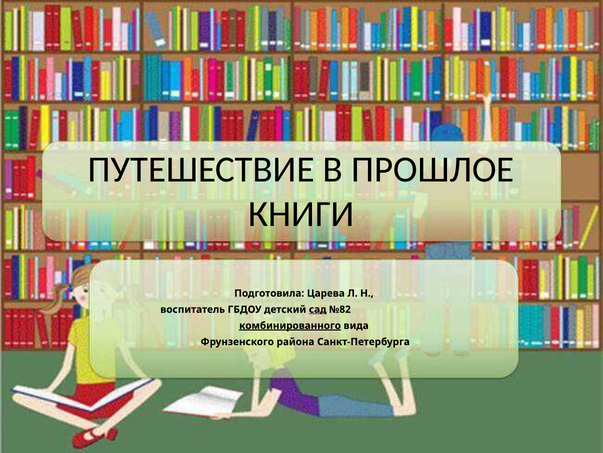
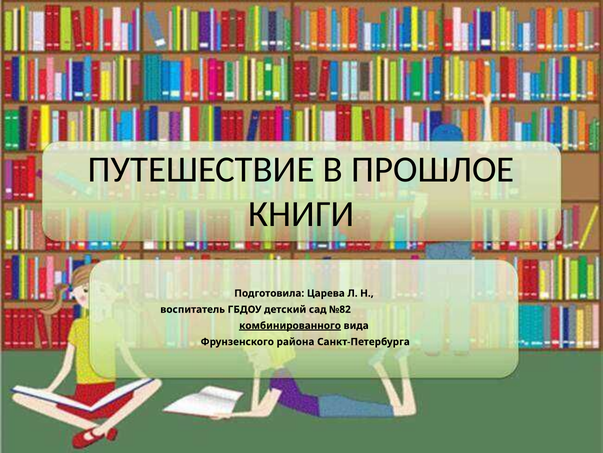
сад underline: present -> none
